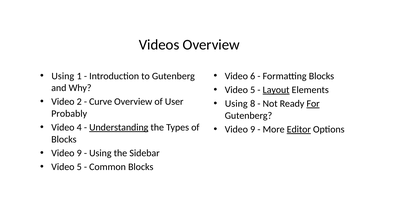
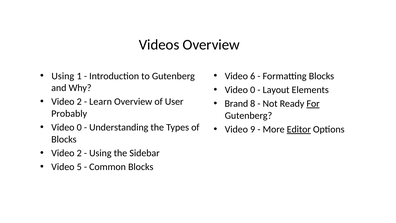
5 at (253, 90): 5 -> 0
Layout underline: present -> none
Curve: Curve -> Learn
Using at (236, 104): Using -> Brand
4 at (79, 127): 4 -> 0
Understanding underline: present -> none
9 at (79, 153): 9 -> 2
